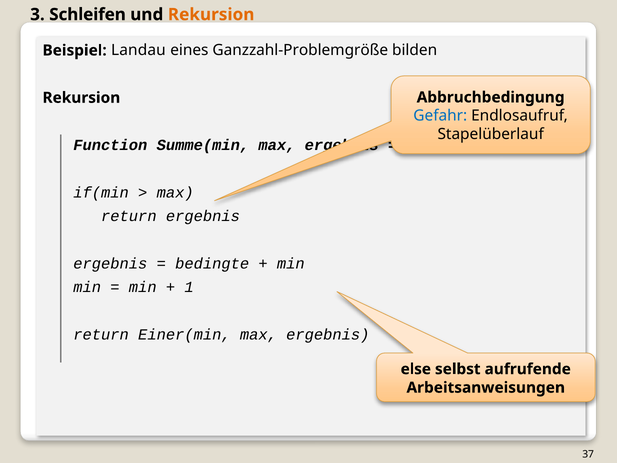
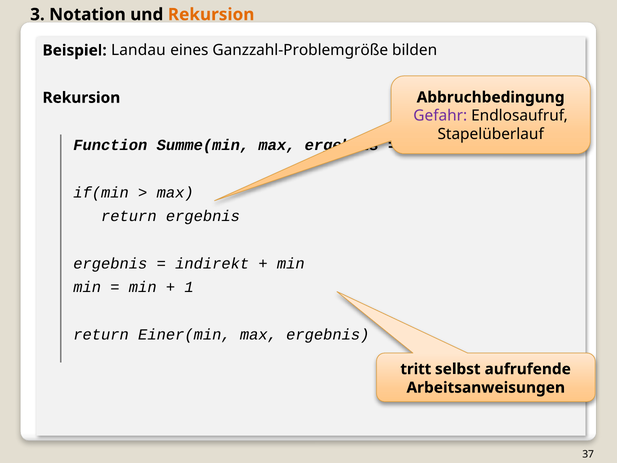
Schleifen: Schleifen -> Notation
Gefahr colour: blue -> purple
bedingte: bedingte -> indirekt
else: else -> tritt
